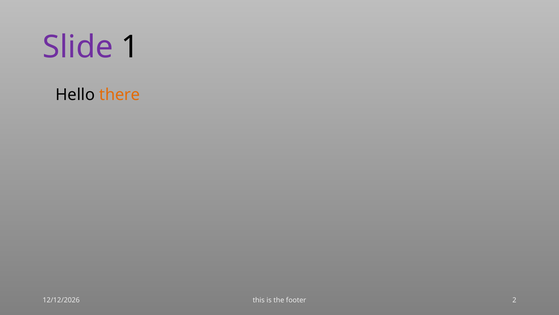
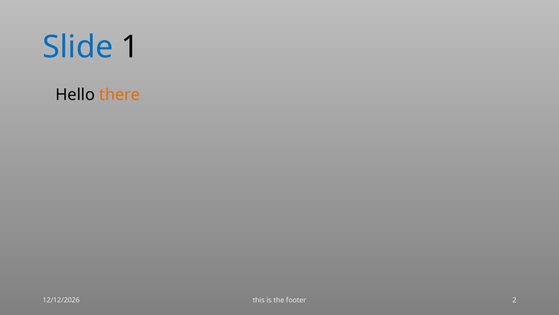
Slide colour: purple -> blue
